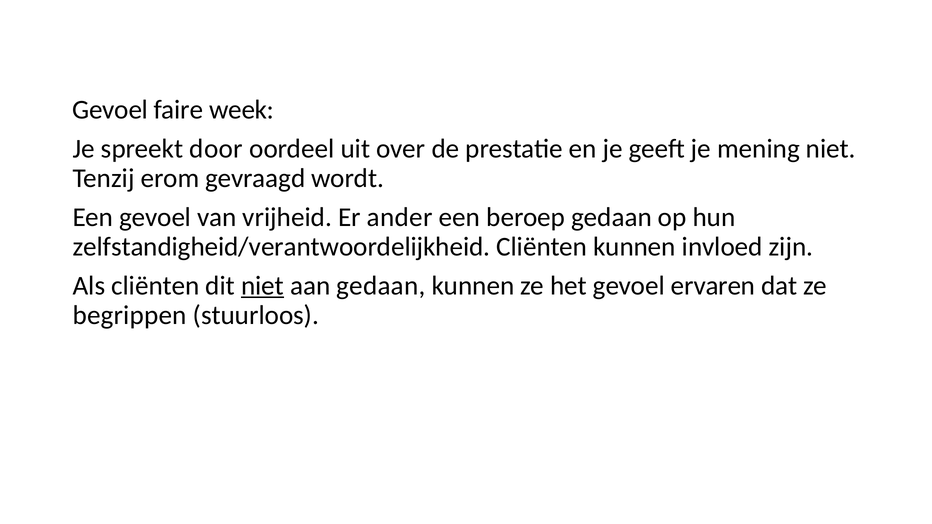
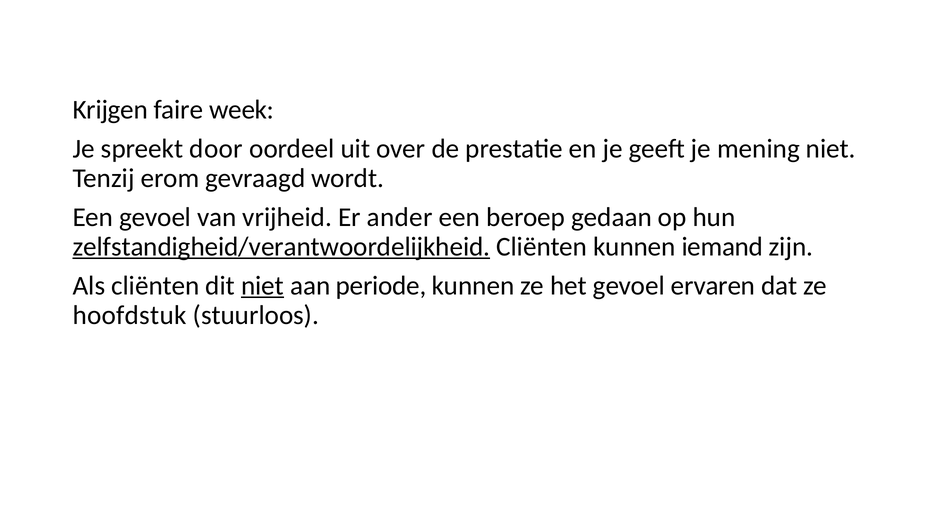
Gevoel at (110, 110): Gevoel -> Krijgen
zelfstandigheid/verantwoordelijkheid underline: none -> present
invloed: invloed -> iemand
aan gedaan: gedaan -> periode
begrippen: begrippen -> hoofdstuk
